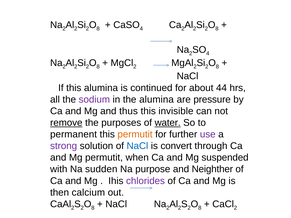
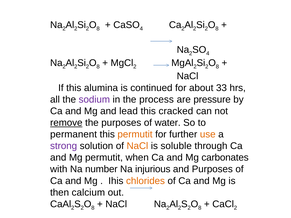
44: 44 -> 33
the alumina: alumina -> process
thus: thus -> lead
invisible: invisible -> cracked
water underline: present -> none
use colour: purple -> orange
NaCl at (137, 146) colour: blue -> orange
convert: convert -> soluble
suspended: suspended -> carbonates
sudden: sudden -> number
purpose: purpose -> injurious
and Neighther: Neighther -> Purposes
chlorides colour: purple -> orange
